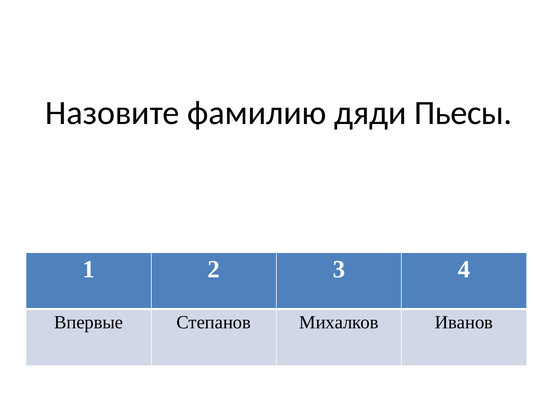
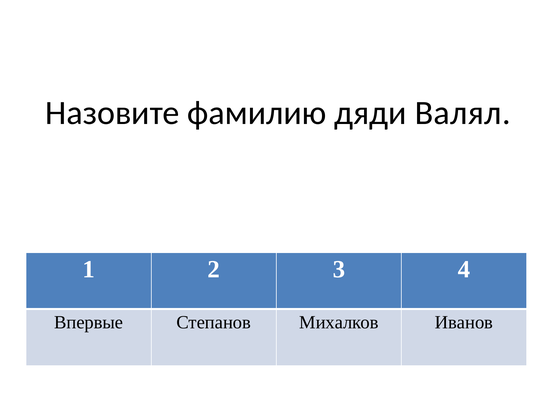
Пьесы: Пьесы -> Валял
